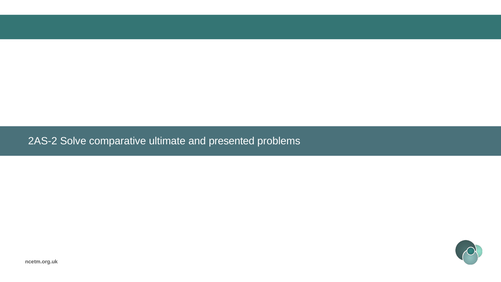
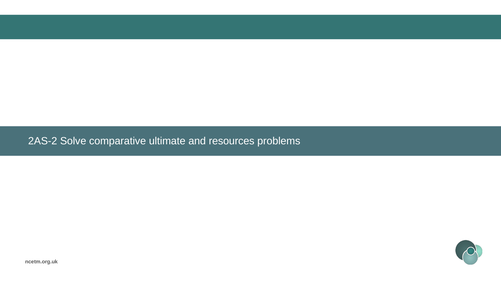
presented: presented -> resources
